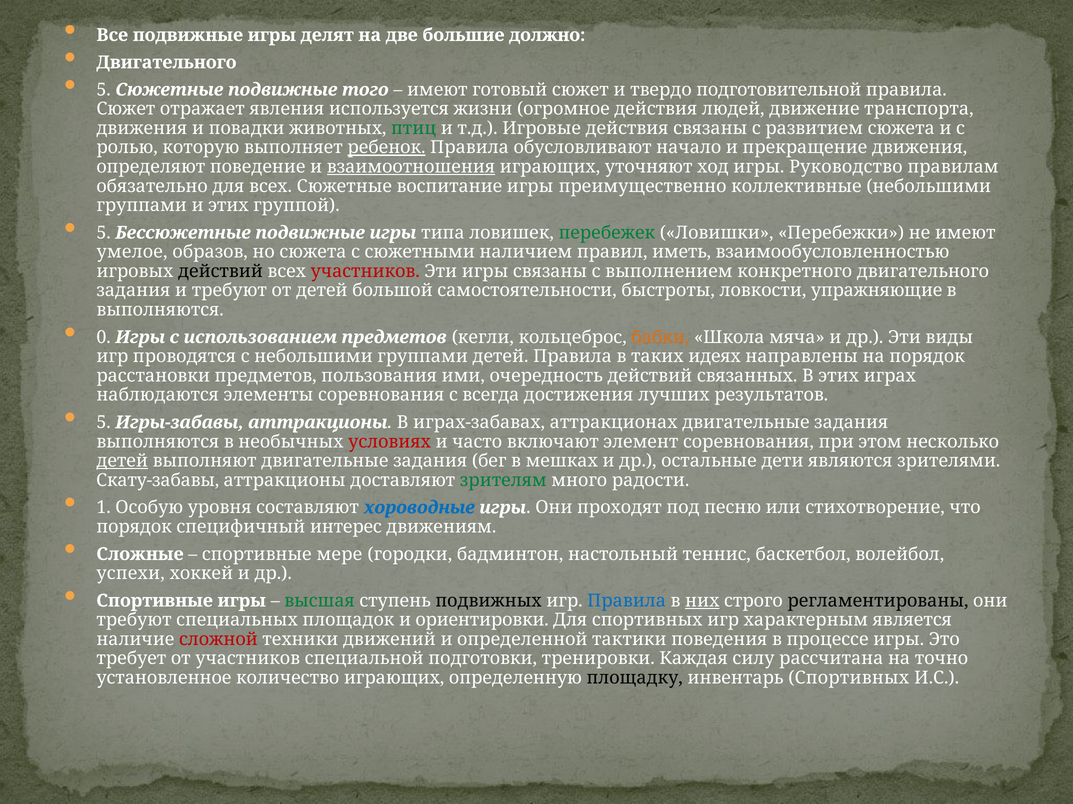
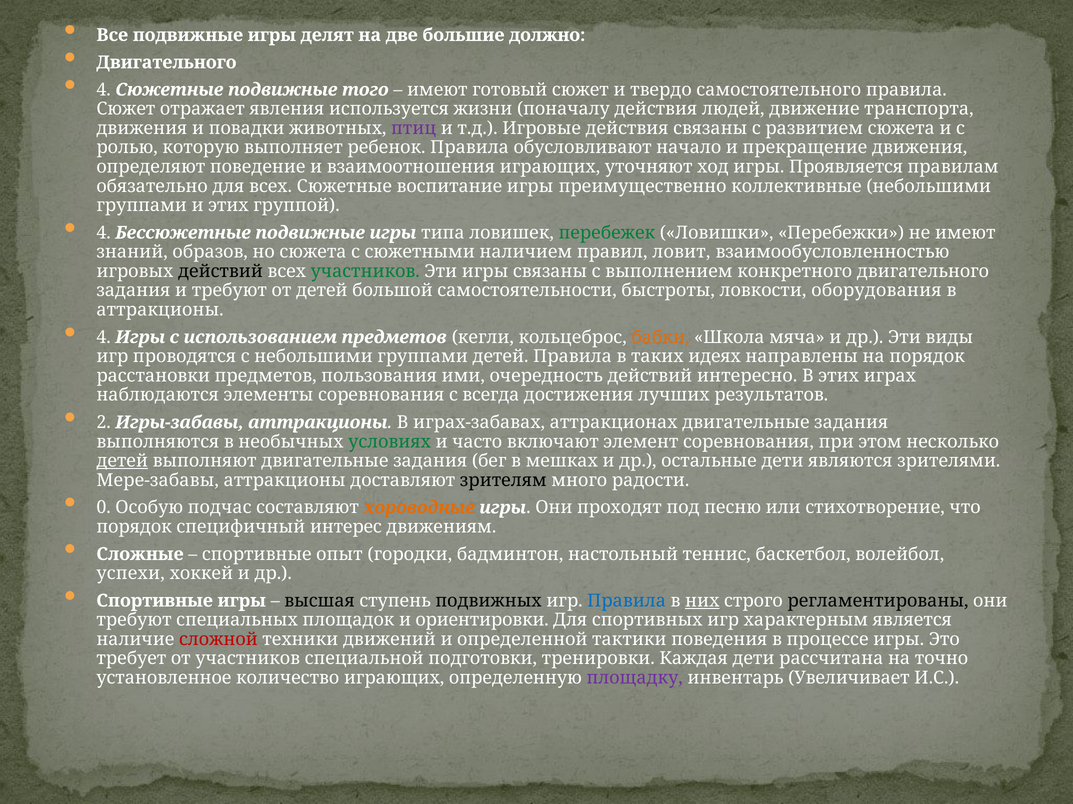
5 at (104, 90): 5 -> 4
подготовительной: подготовительной -> самостоятельного
огромное: огромное -> поначалу
птиц colour: green -> purple
ребенок underline: present -> none
взаимоотношения underline: present -> none
Руководство: Руководство -> Проявляется
5 at (104, 233): 5 -> 4
умелое: умелое -> знаний
иметь: иметь -> ловит
участников at (365, 272) colour: red -> green
упражняющие: упражняющие -> оборудования
выполняются at (160, 310): выполняются -> аттракционы
0 at (104, 338): 0 -> 4
связанных: связанных -> интересно
5 at (104, 423): 5 -> 2
условиях colour: red -> green
Скату-забавы: Скату-забавы -> Мере-забавы
зрителям colour: green -> black
1: 1 -> 0
уровня: уровня -> подчас
хороводные colour: blue -> orange
мере: мере -> опыт
высшая colour: green -> black
Каждая силу: силу -> дети
площадку colour: black -> purple
инвентарь Спортивных: Спортивных -> Увеличивает
